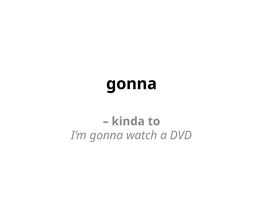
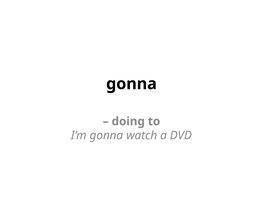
kinda: kinda -> doing
